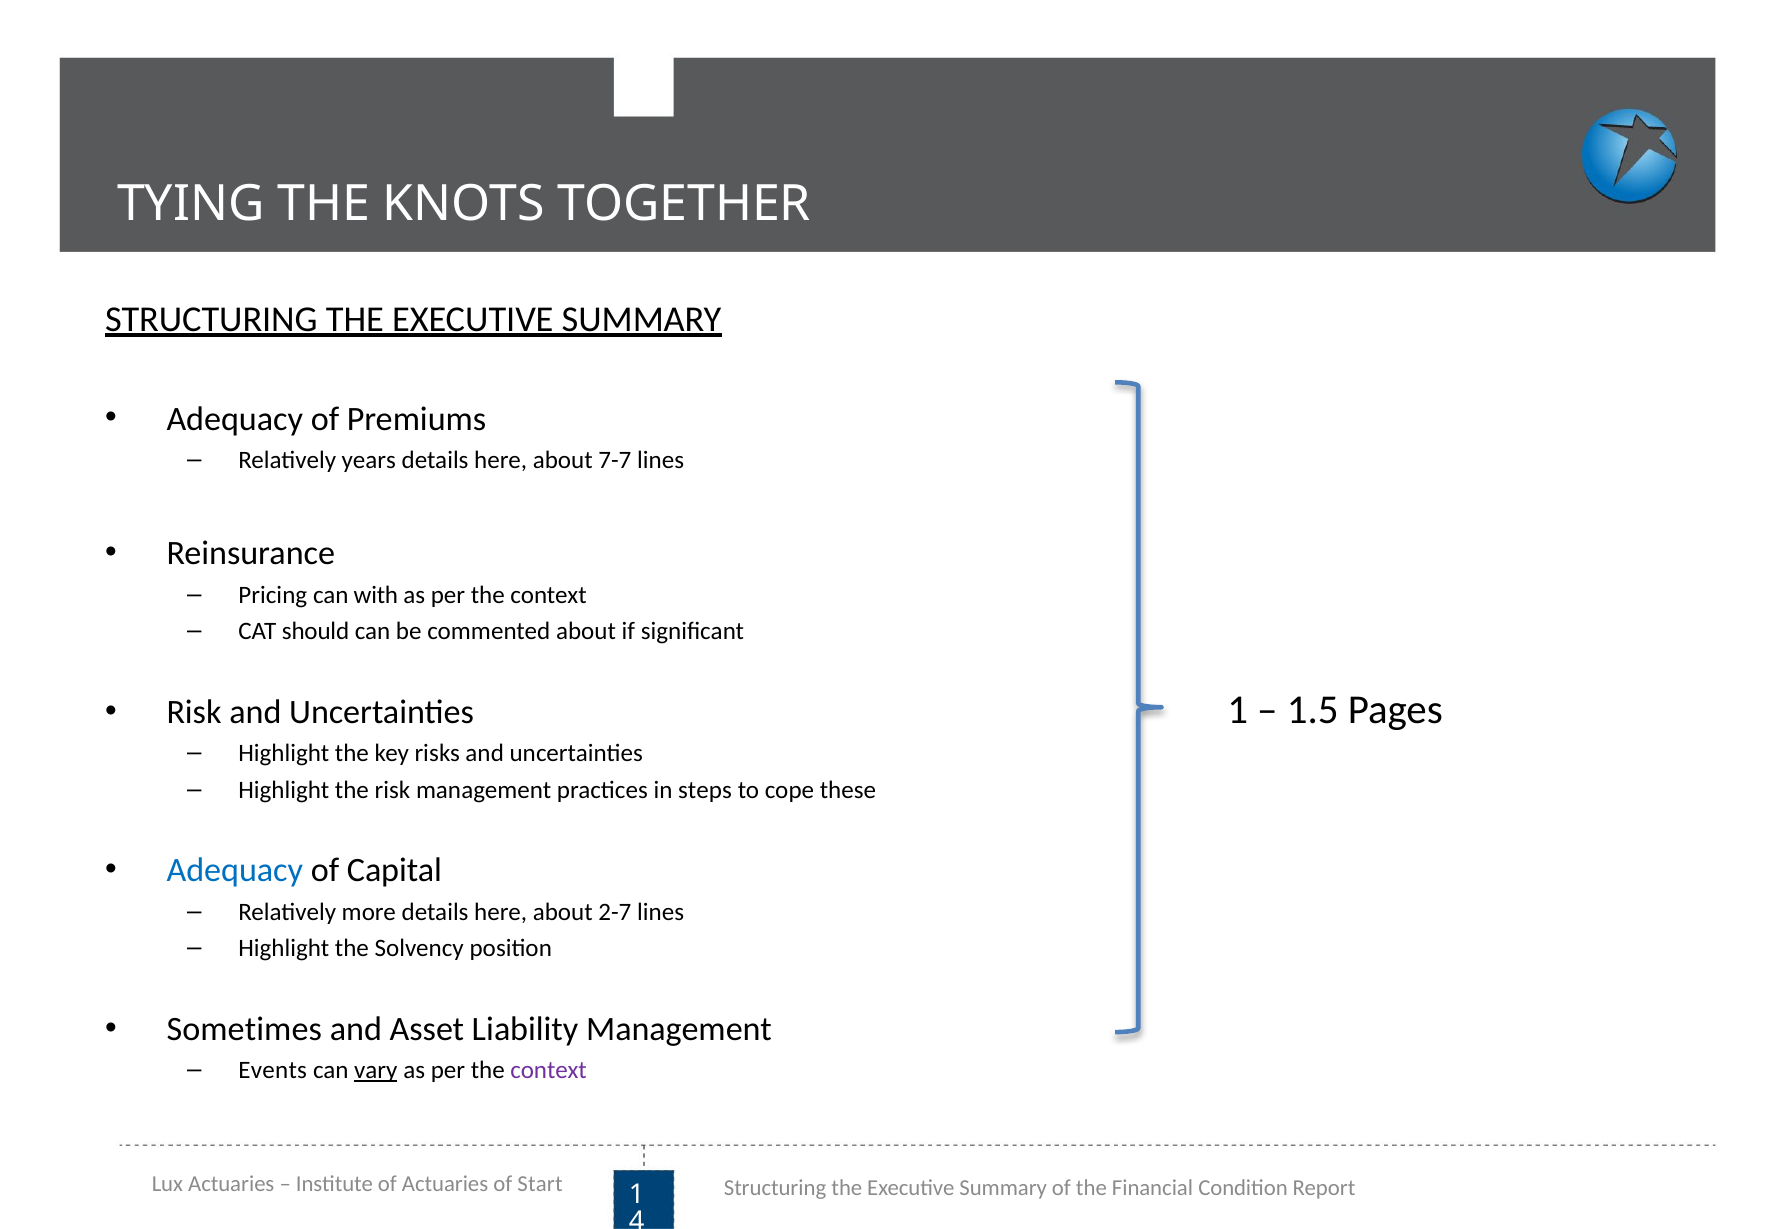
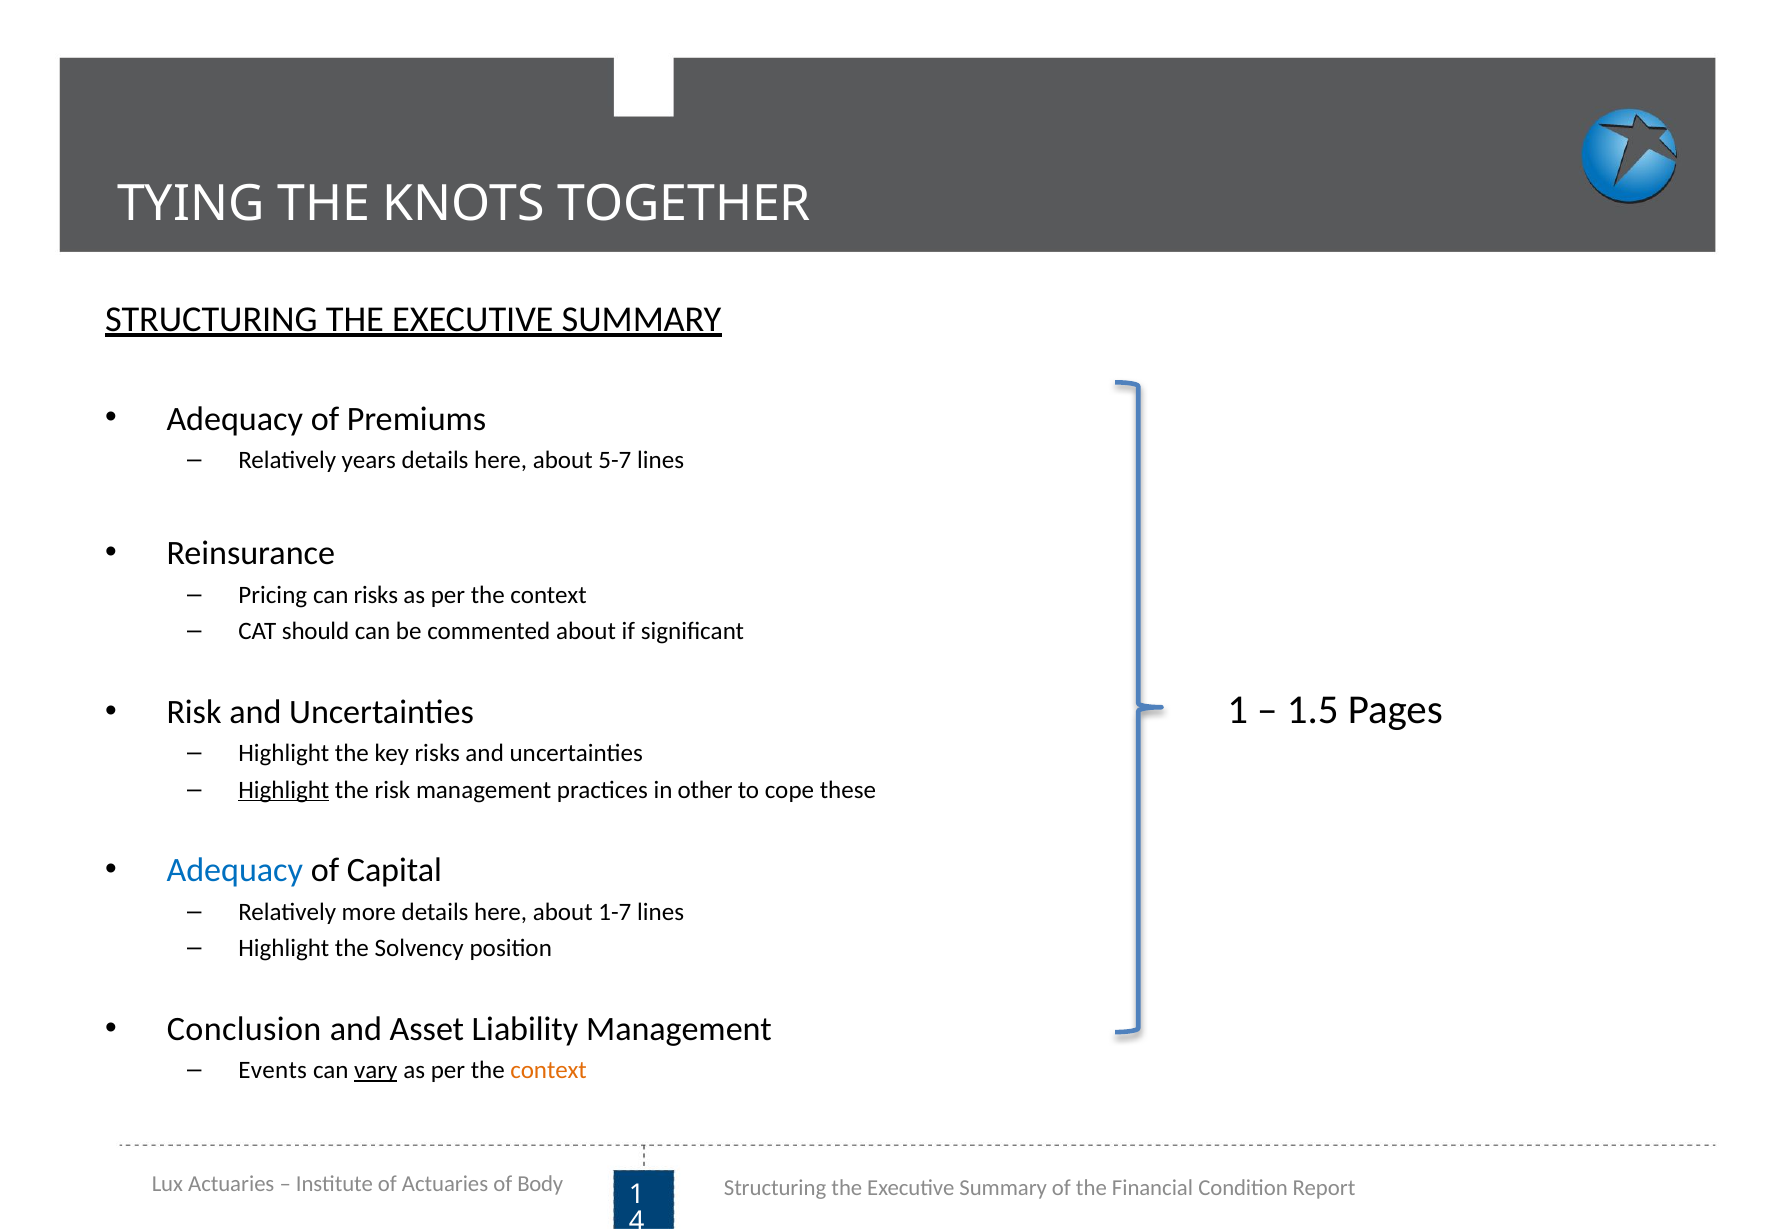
7-7: 7-7 -> 5-7
can with: with -> risks
Highlight at (284, 790) underline: none -> present
steps: steps -> other
2-7: 2-7 -> 1-7
Sometimes: Sometimes -> Conclusion
context at (549, 1070) colour: purple -> orange
Start: Start -> Body
